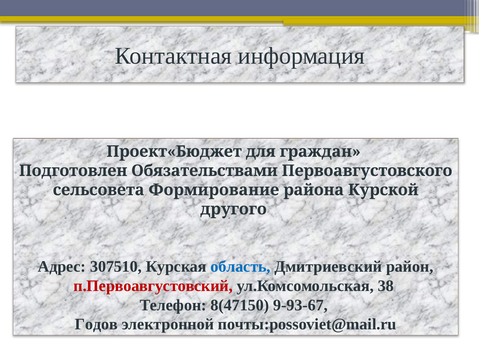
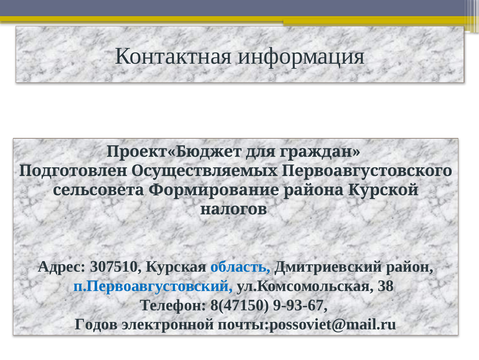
Обязательствами: Обязательствами -> Осуществляемых
другого: другого -> налогов
п.Первоавгустовский colour: red -> blue
